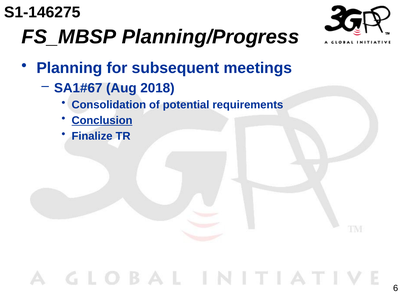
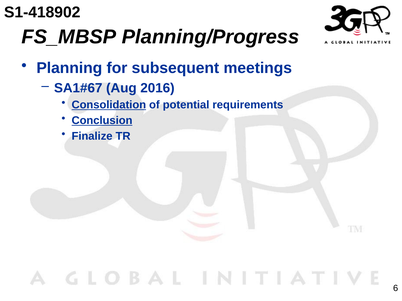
S1-146275: S1-146275 -> S1-418902
2018: 2018 -> 2016
Consolidation underline: none -> present
